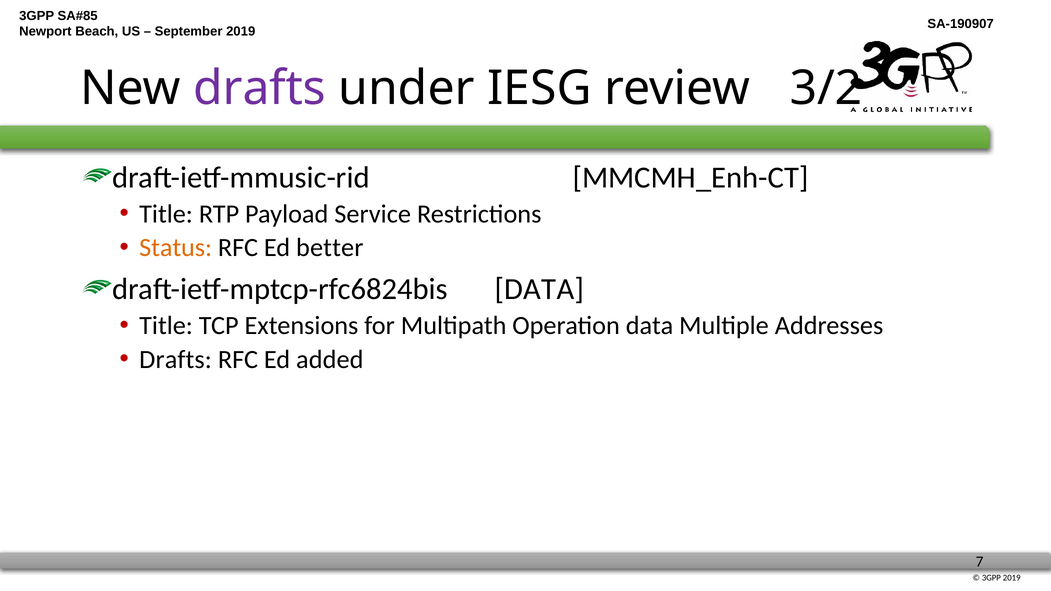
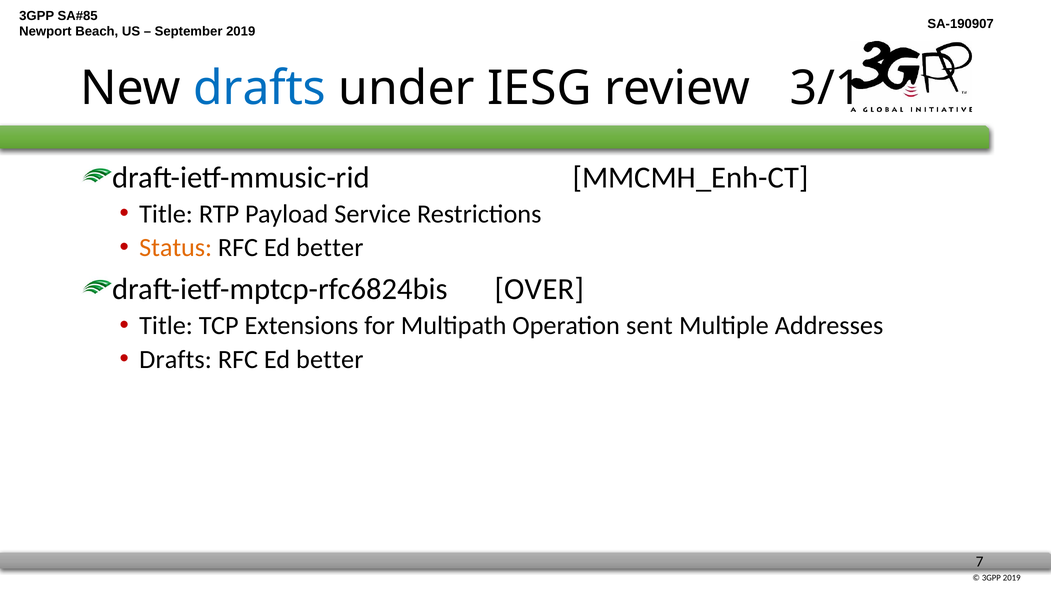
drafts at (260, 88) colour: purple -> blue
3/2: 3/2 -> 3/1
draft-ietf-mptcp-rfc6824bis DATA: DATA -> OVER
Operation data: data -> sent
added at (330, 359): added -> better
